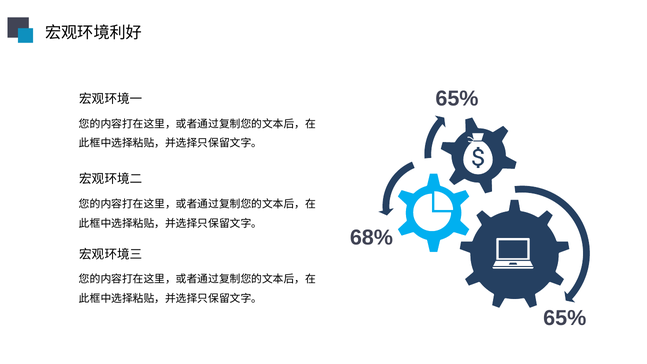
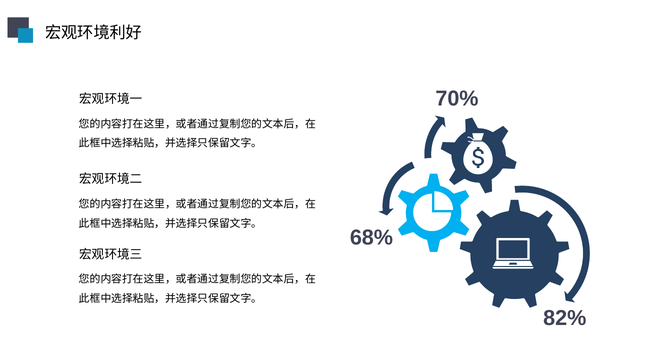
65% at (457, 98): 65% -> 70%
65% at (565, 318): 65% -> 82%
